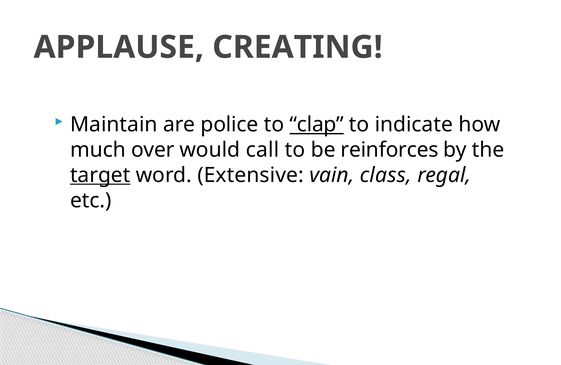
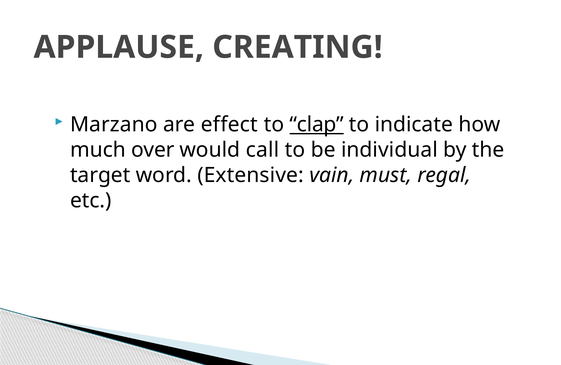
Maintain: Maintain -> Marzano
police: police -> effect
reinforces: reinforces -> individual
target underline: present -> none
class: class -> must
